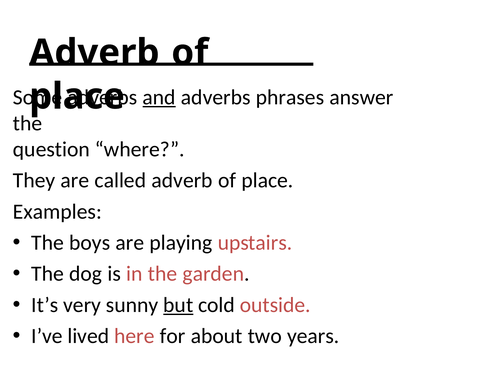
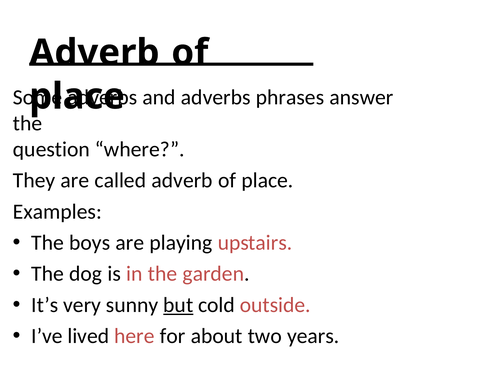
and underline: present -> none
